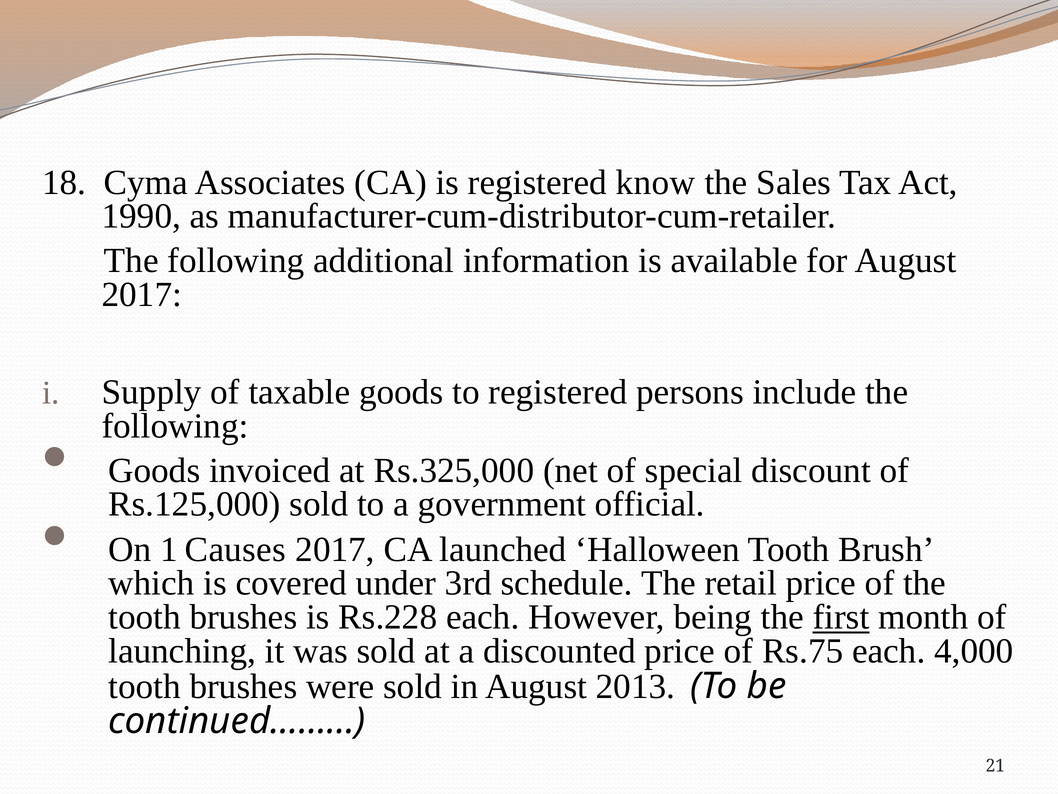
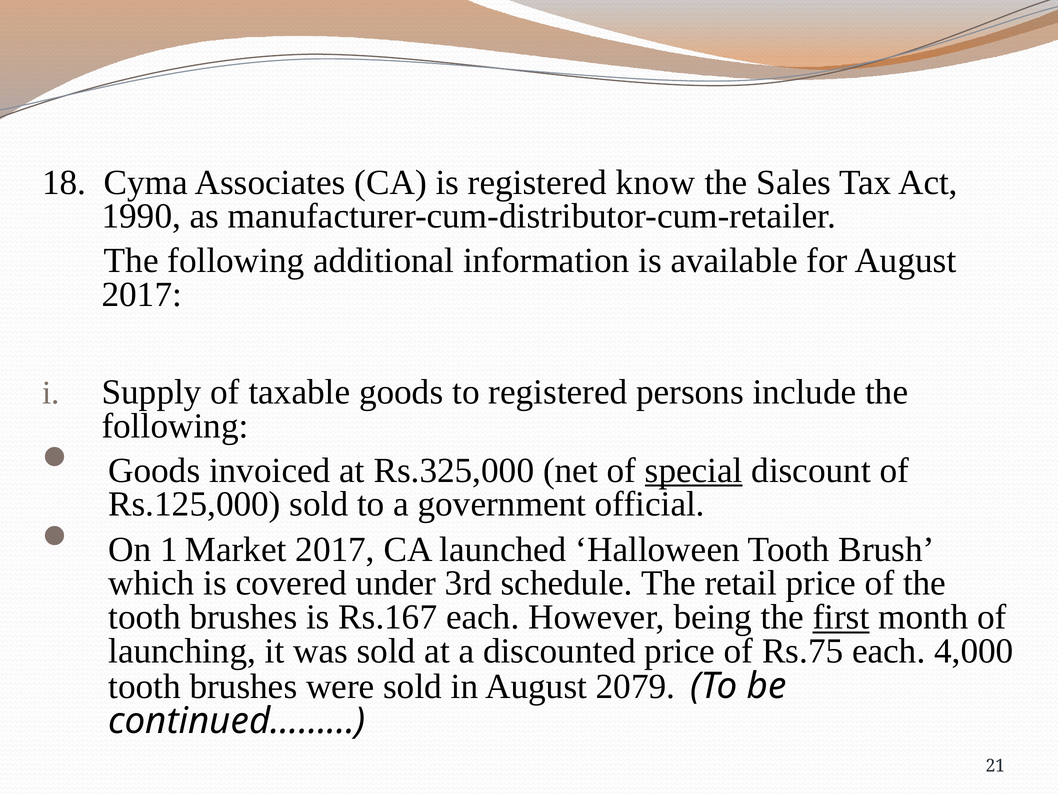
special underline: none -> present
Causes: Causes -> Market
Rs.228: Rs.228 -> Rs.167
2013: 2013 -> 2079
